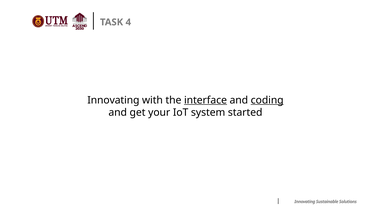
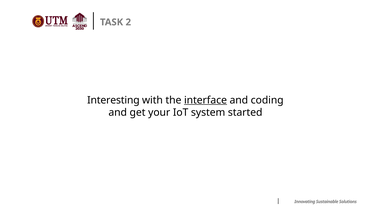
4: 4 -> 2
Innovating at (113, 100): Innovating -> Interesting
coding underline: present -> none
